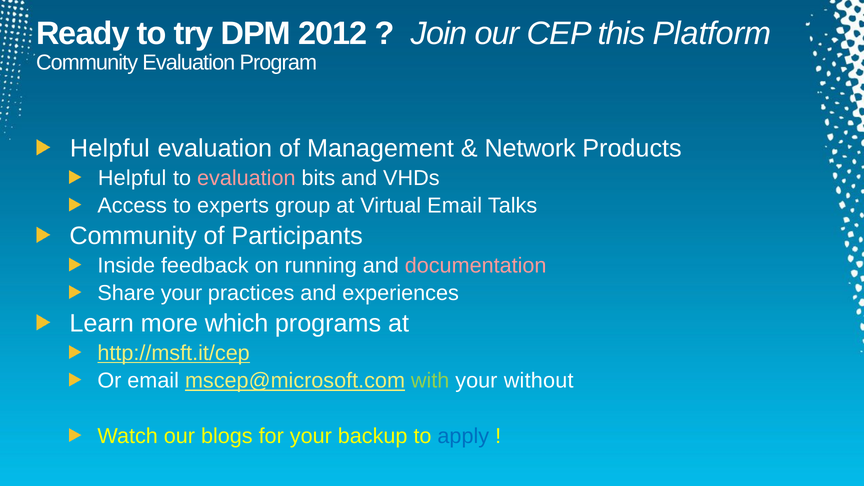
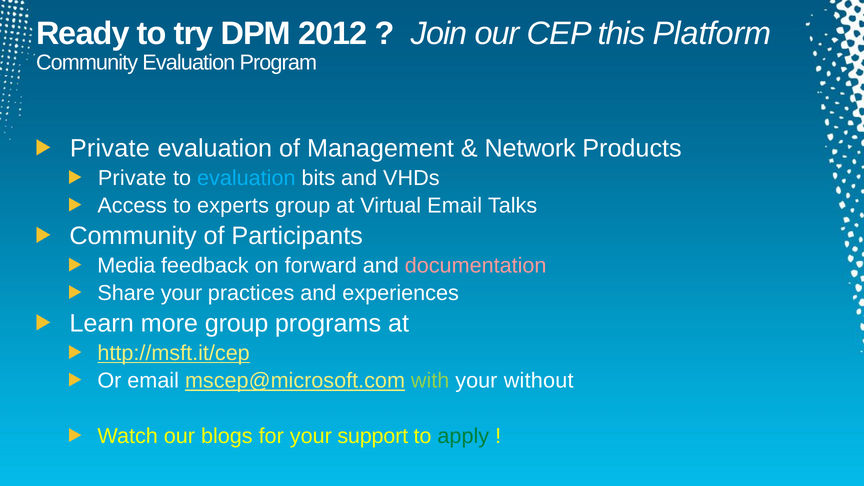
Helpful at (110, 149): Helpful -> Private
Helpful at (132, 178): Helpful -> Private
evaluation at (246, 178) colour: pink -> light blue
Inside: Inside -> Media
running: running -> forward
more which: which -> group
backup: backup -> support
apply colour: blue -> green
